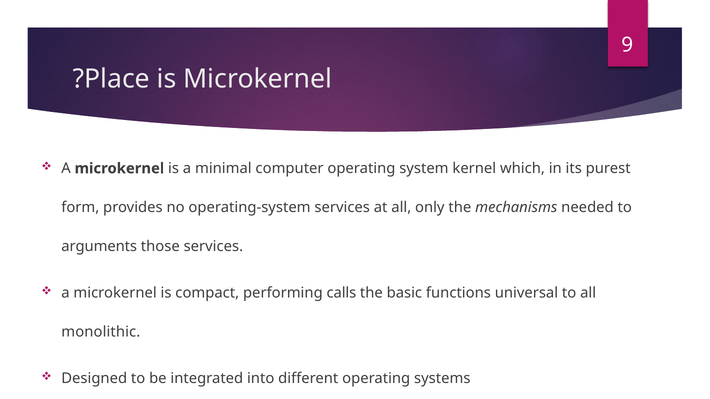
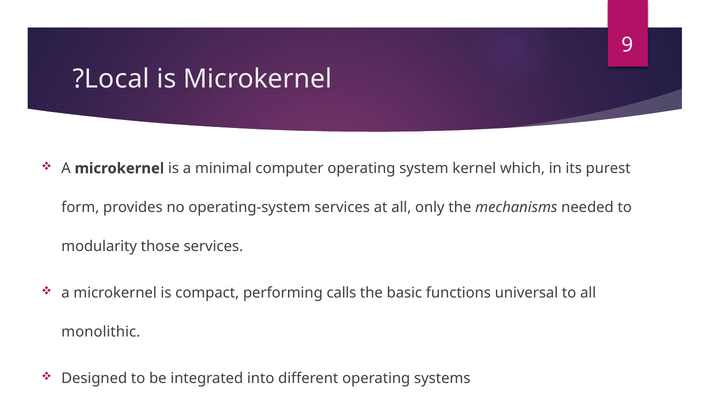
Place: Place -> Local
arguments: arguments -> modularity
